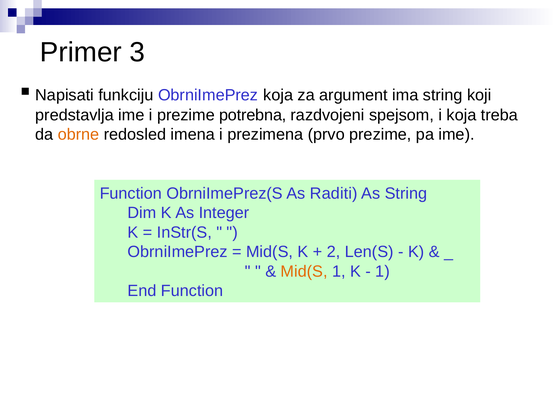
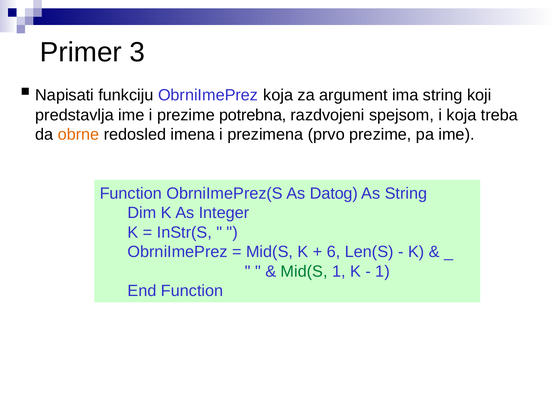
Raditi: Raditi -> Datog
2: 2 -> 6
Mid(S at (304, 271) colour: orange -> green
